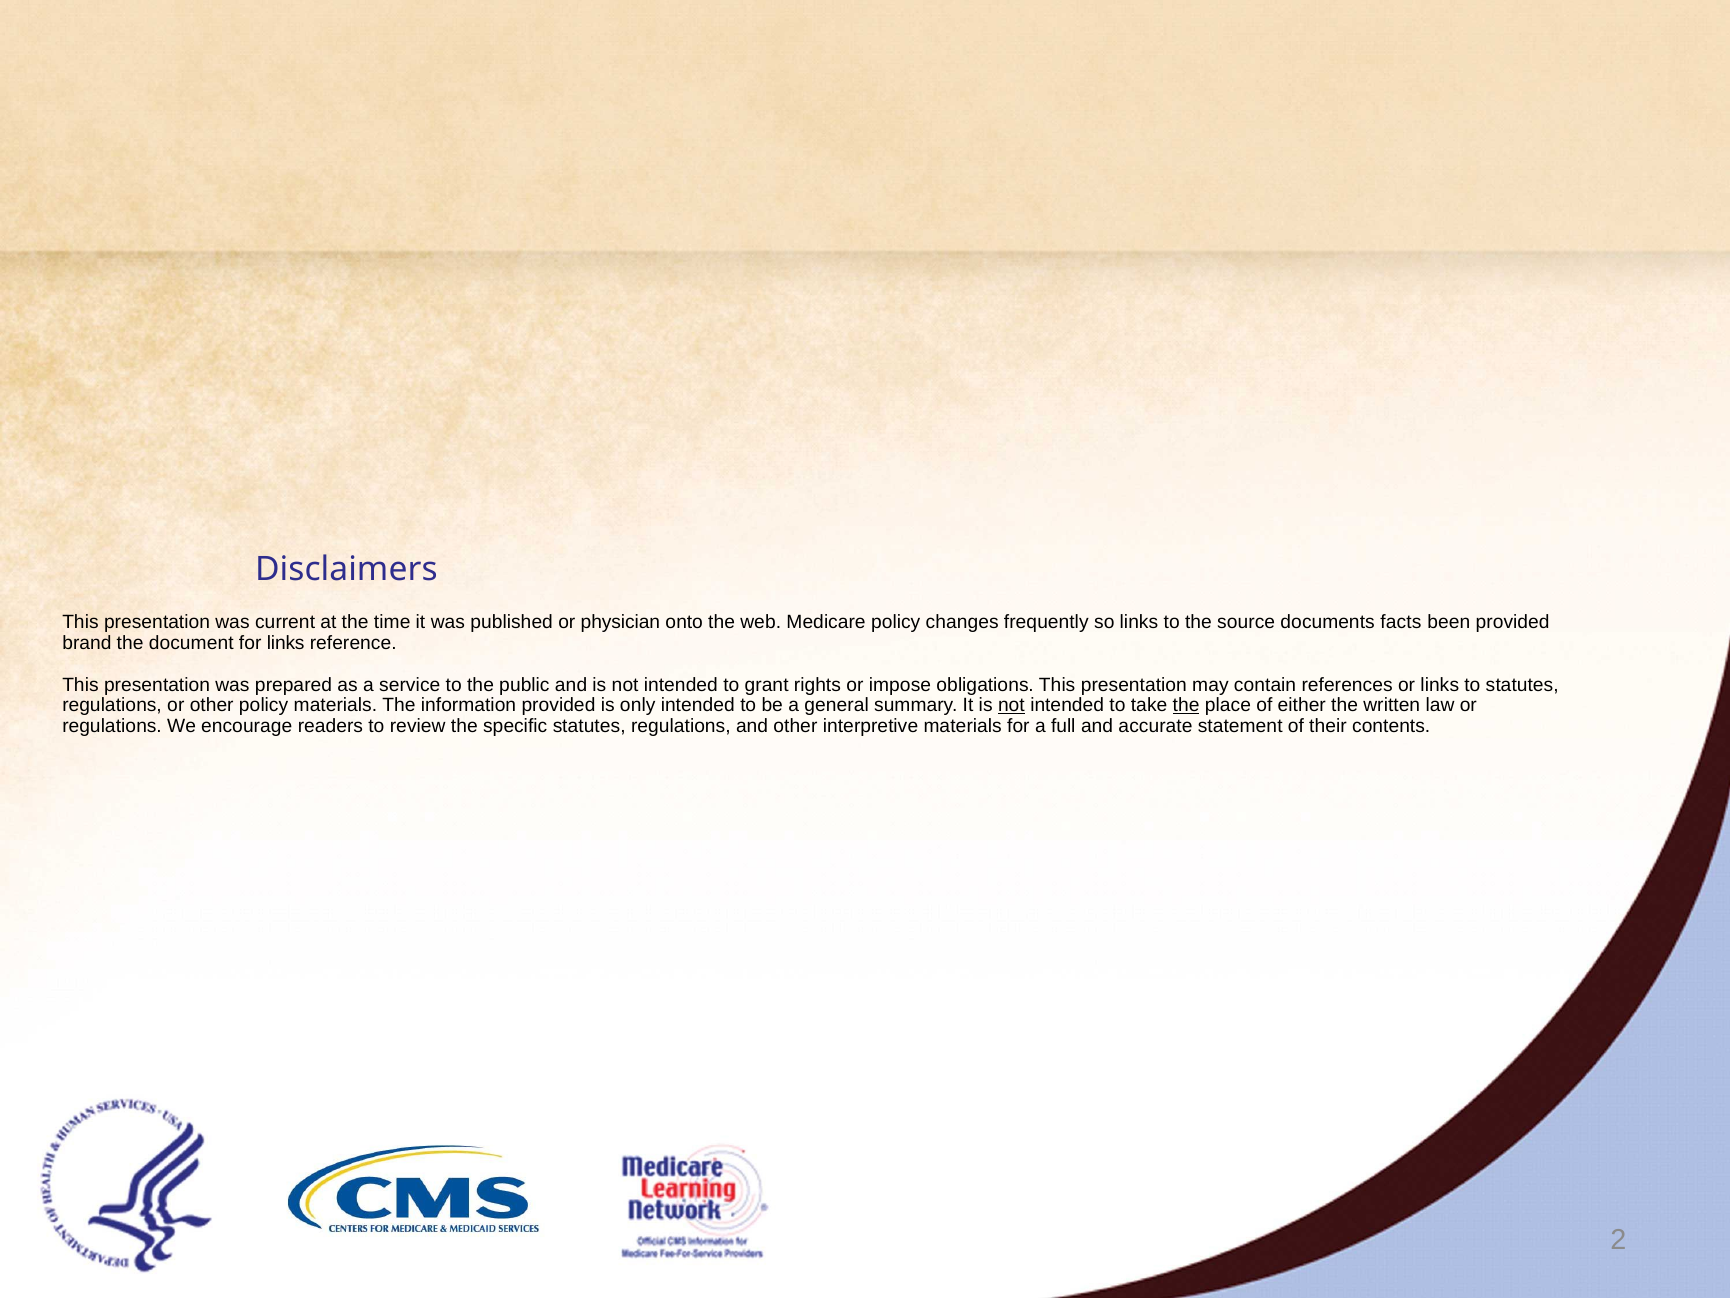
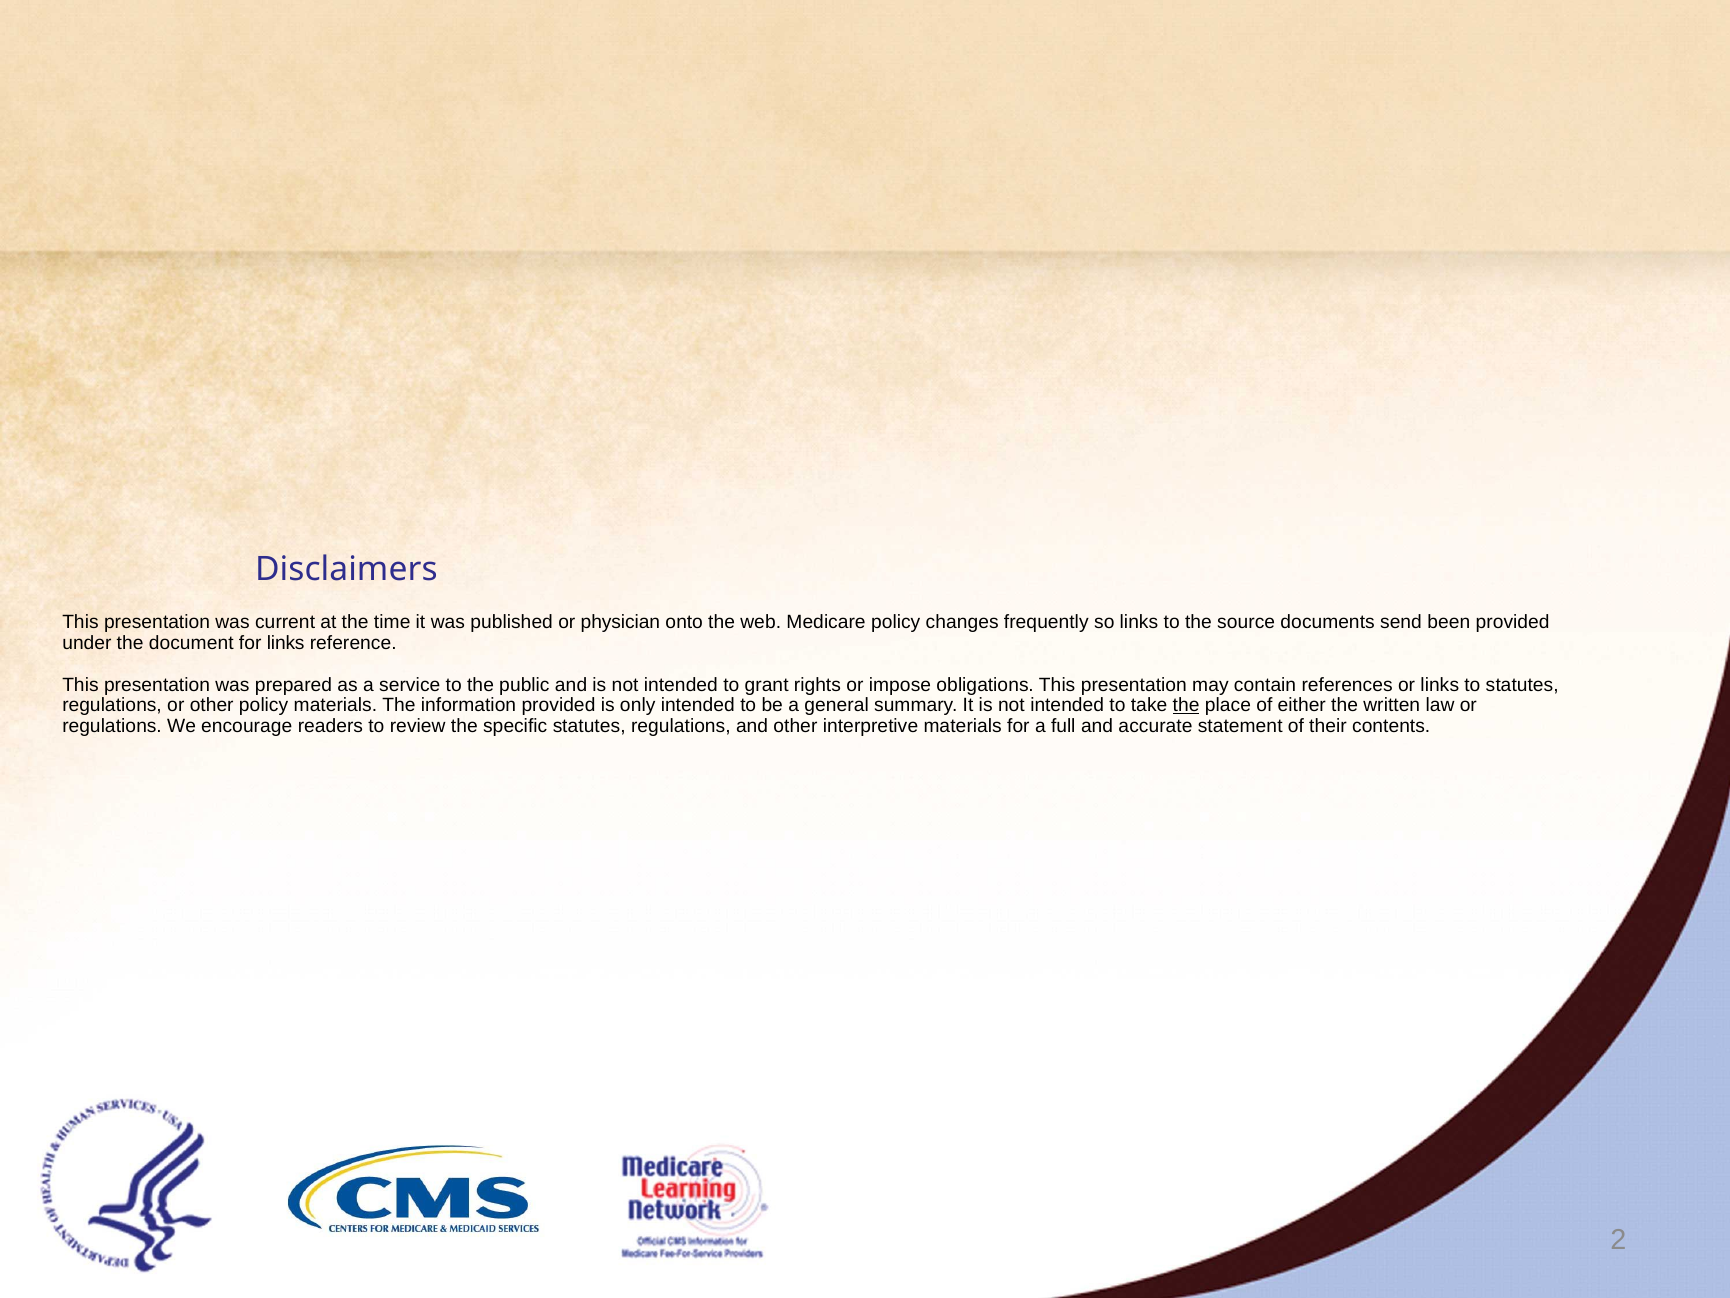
facts: facts -> send
brand: brand -> under
not at (1011, 705) underline: present -> none
